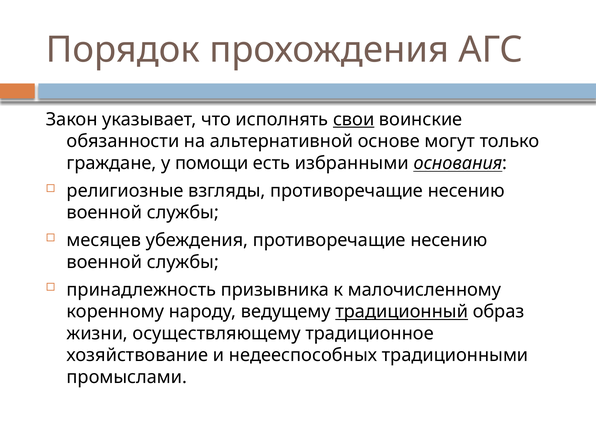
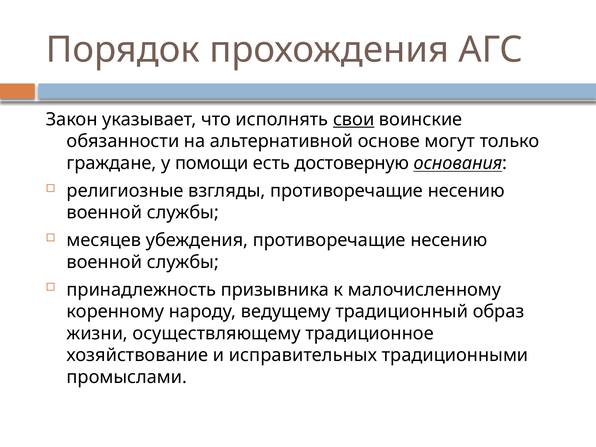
избранными: избранными -> достоверную
традиционный underline: present -> none
недееспособных: недееспособных -> исправительных
